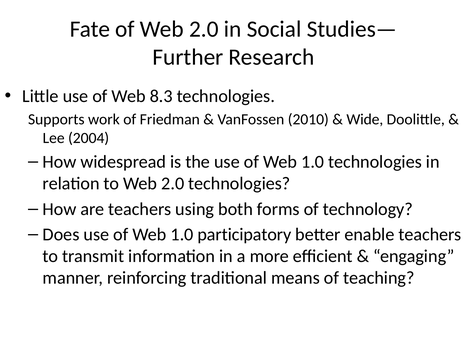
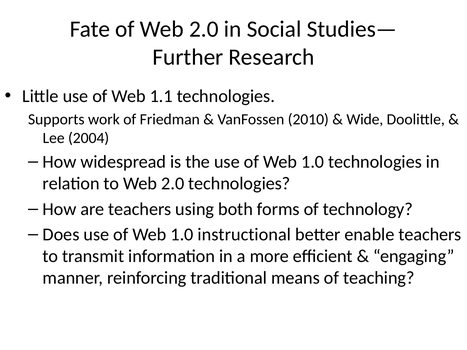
8.3: 8.3 -> 1.1
participatory: participatory -> instructional
